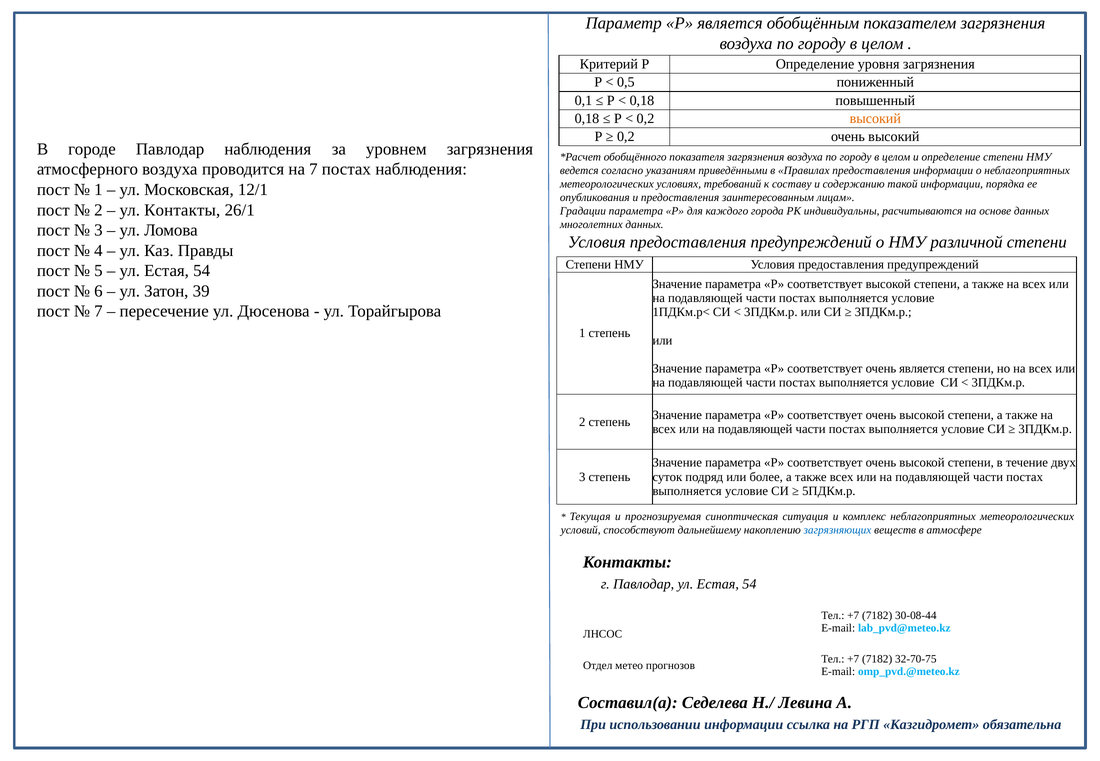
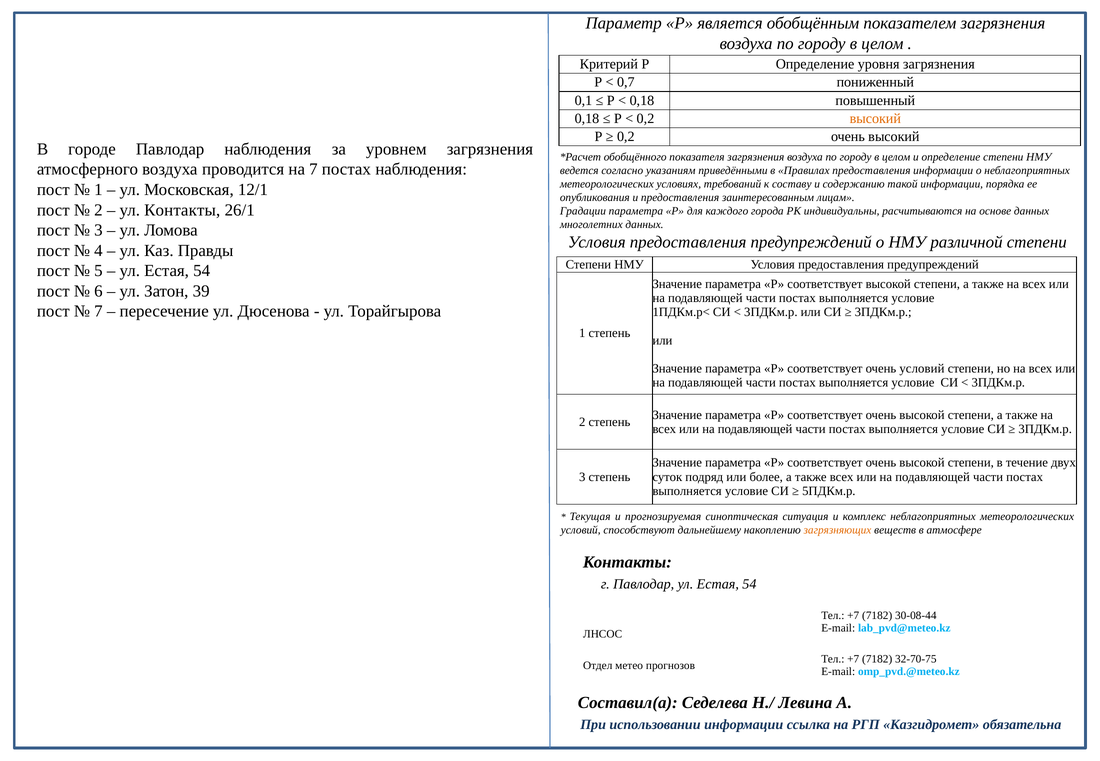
0,5: 0,5 -> 0,7
очень является: является -> условий
загрязняющих colour: blue -> orange
